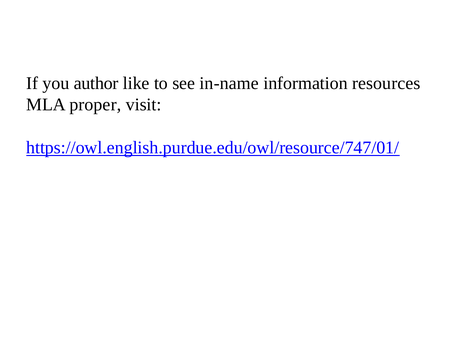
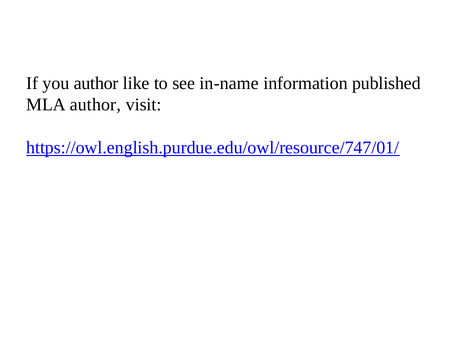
resources: resources -> published
MLA proper: proper -> author
